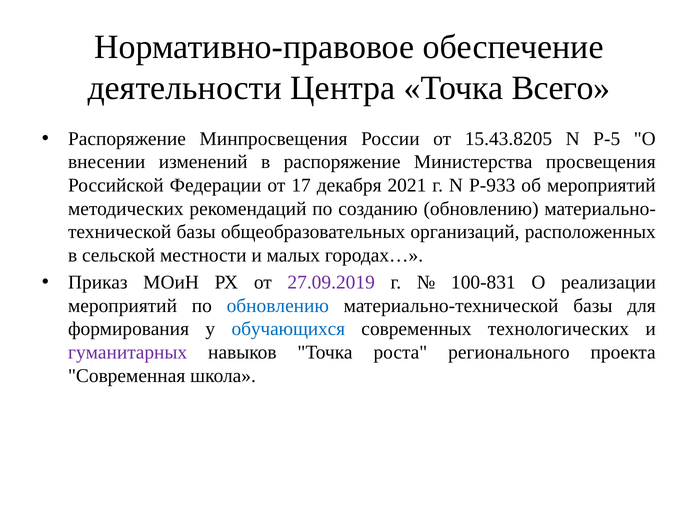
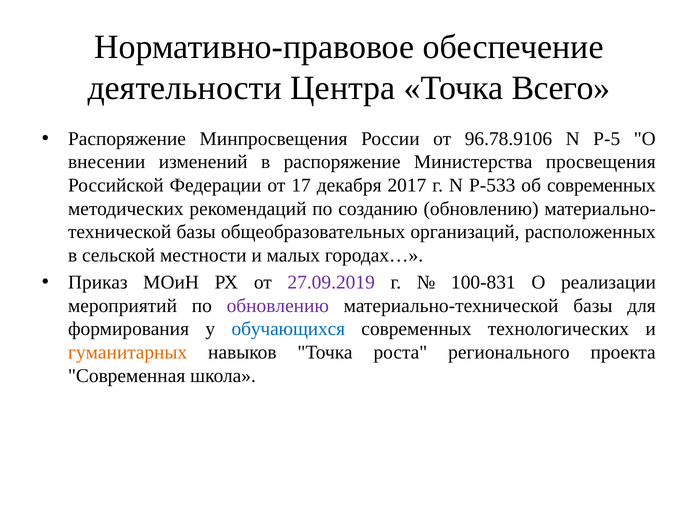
15.43.8205: 15.43.8205 -> 96.78.9106
2021: 2021 -> 2017
Р-933: Р-933 -> Р-533
об мероприятий: мероприятий -> современных
обновлению at (278, 305) colour: blue -> purple
гуманитарных colour: purple -> orange
